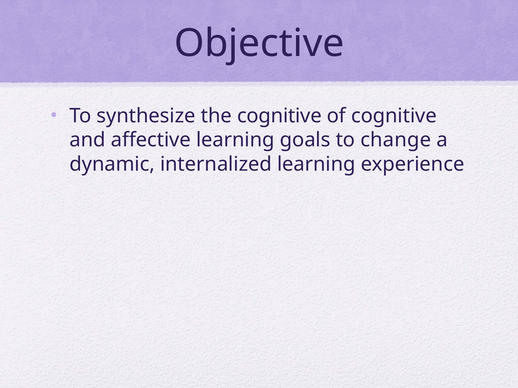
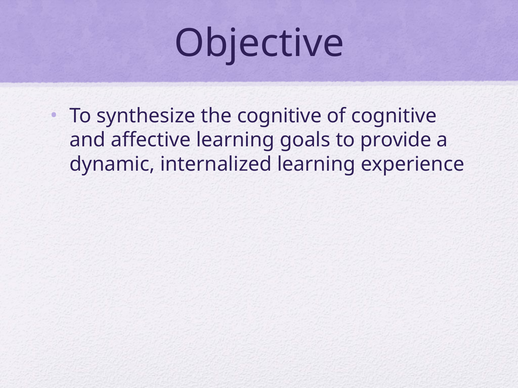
change: change -> provide
